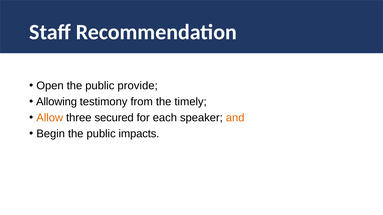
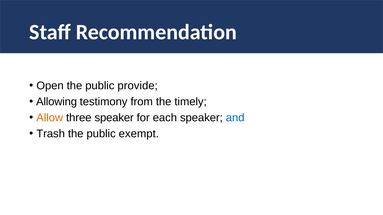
three secured: secured -> speaker
and colour: orange -> blue
Begin: Begin -> Trash
impacts: impacts -> exempt
